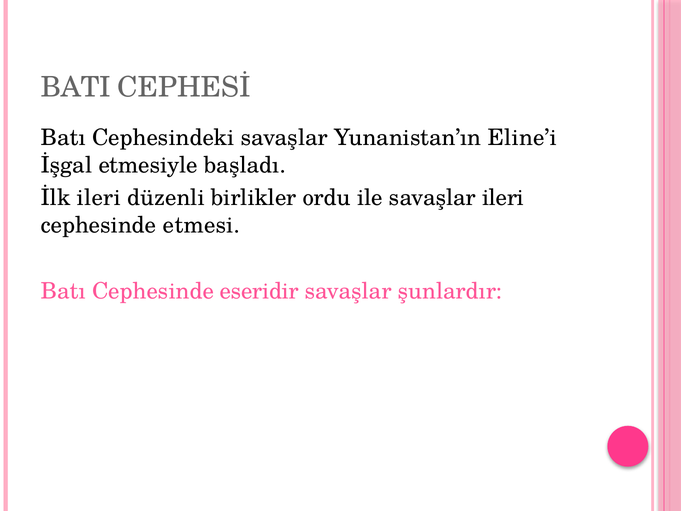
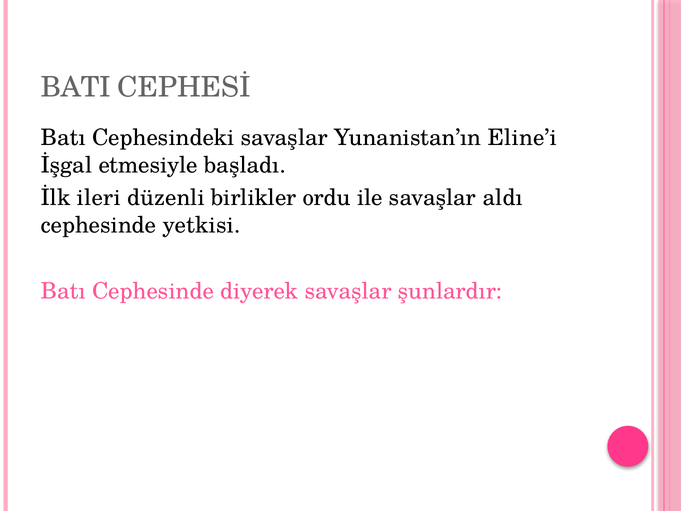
savaşlar ileri: ileri -> aldı
etmesi: etmesi -> yetkisi
eseridir: eseridir -> diyerek
